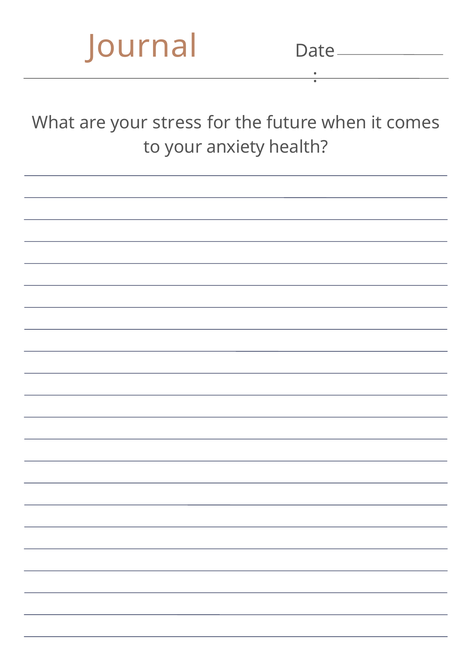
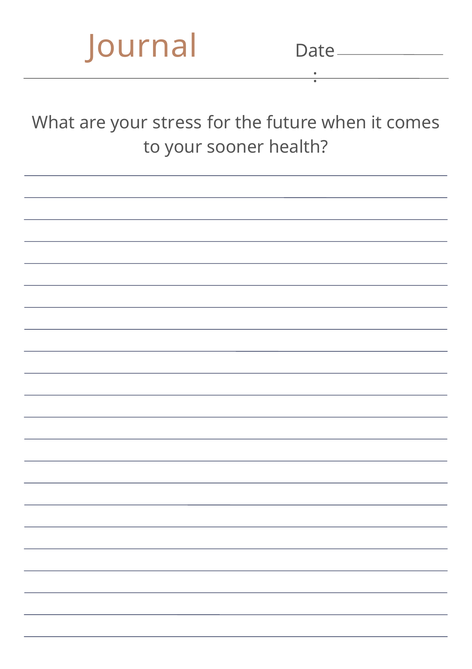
anxiety: anxiety -> sooner
